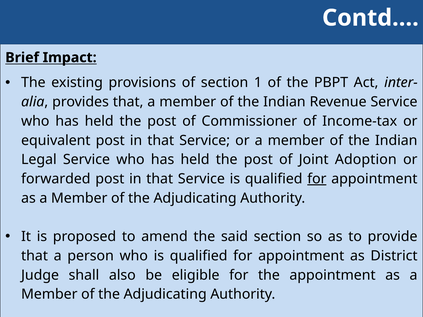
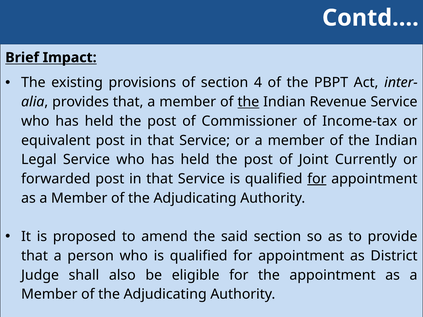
1: 1 -> 4
the at (248, 102) underline: none -> present
Adoption: Adoption -> Currently
